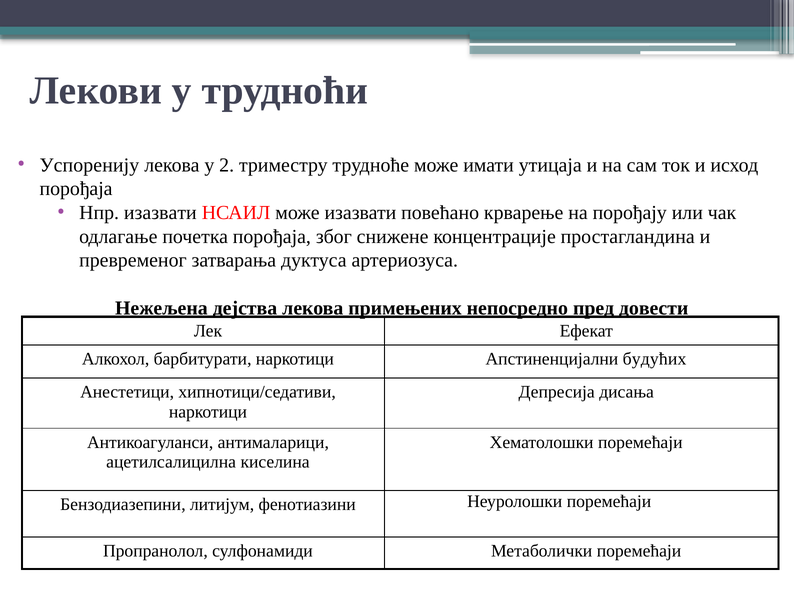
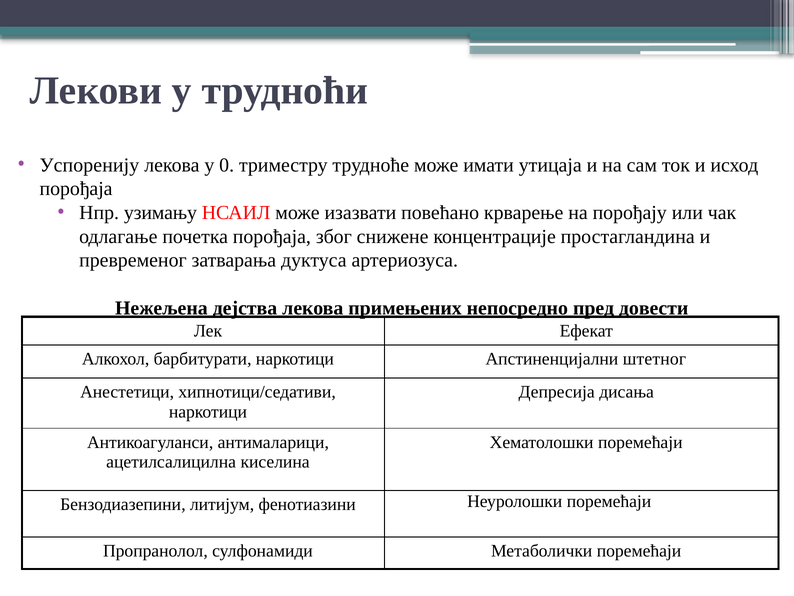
2: 2 -> 0
Нпр изазвати: изазвати -> узимању
будућих: будућих -> штетног
